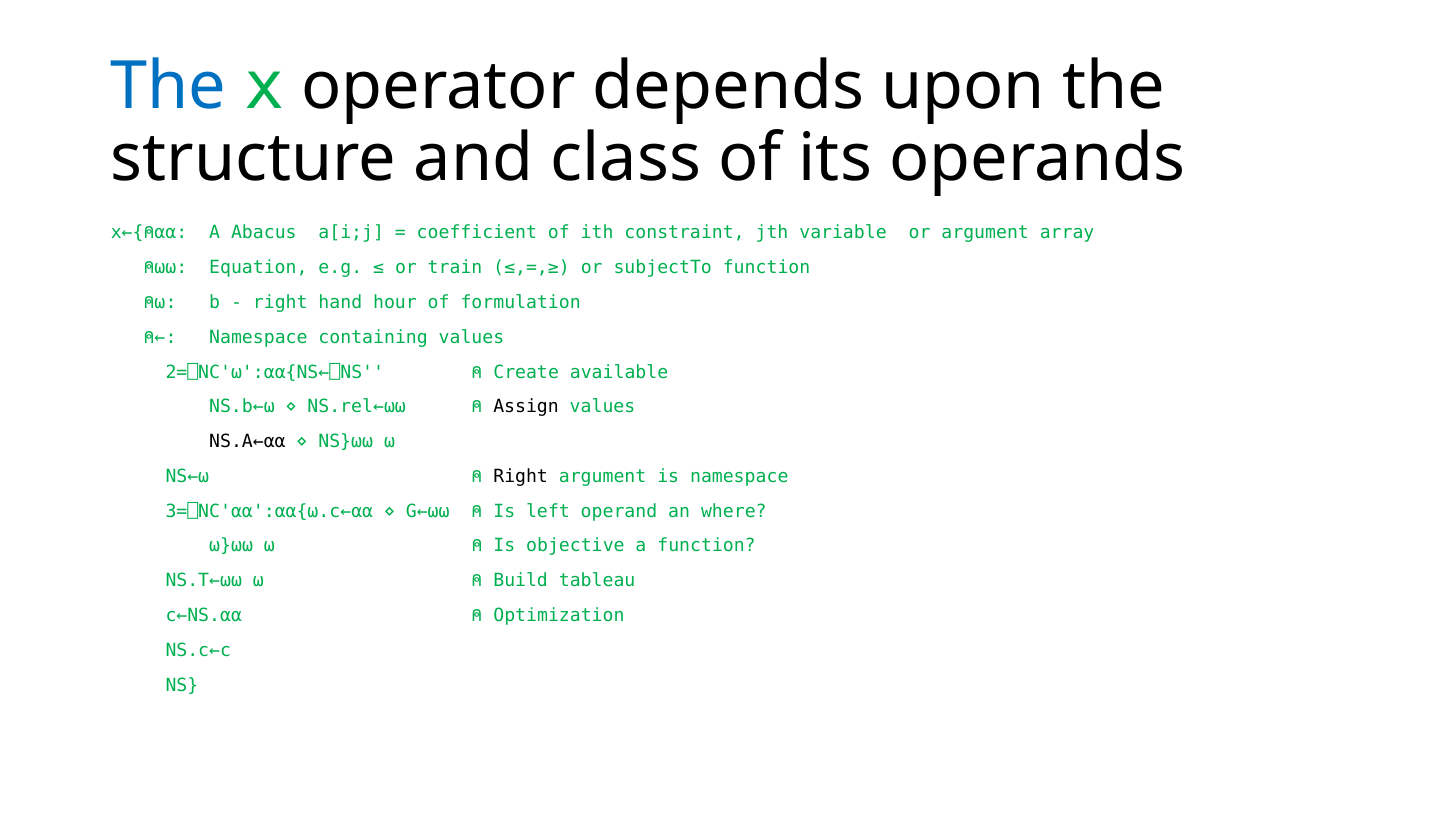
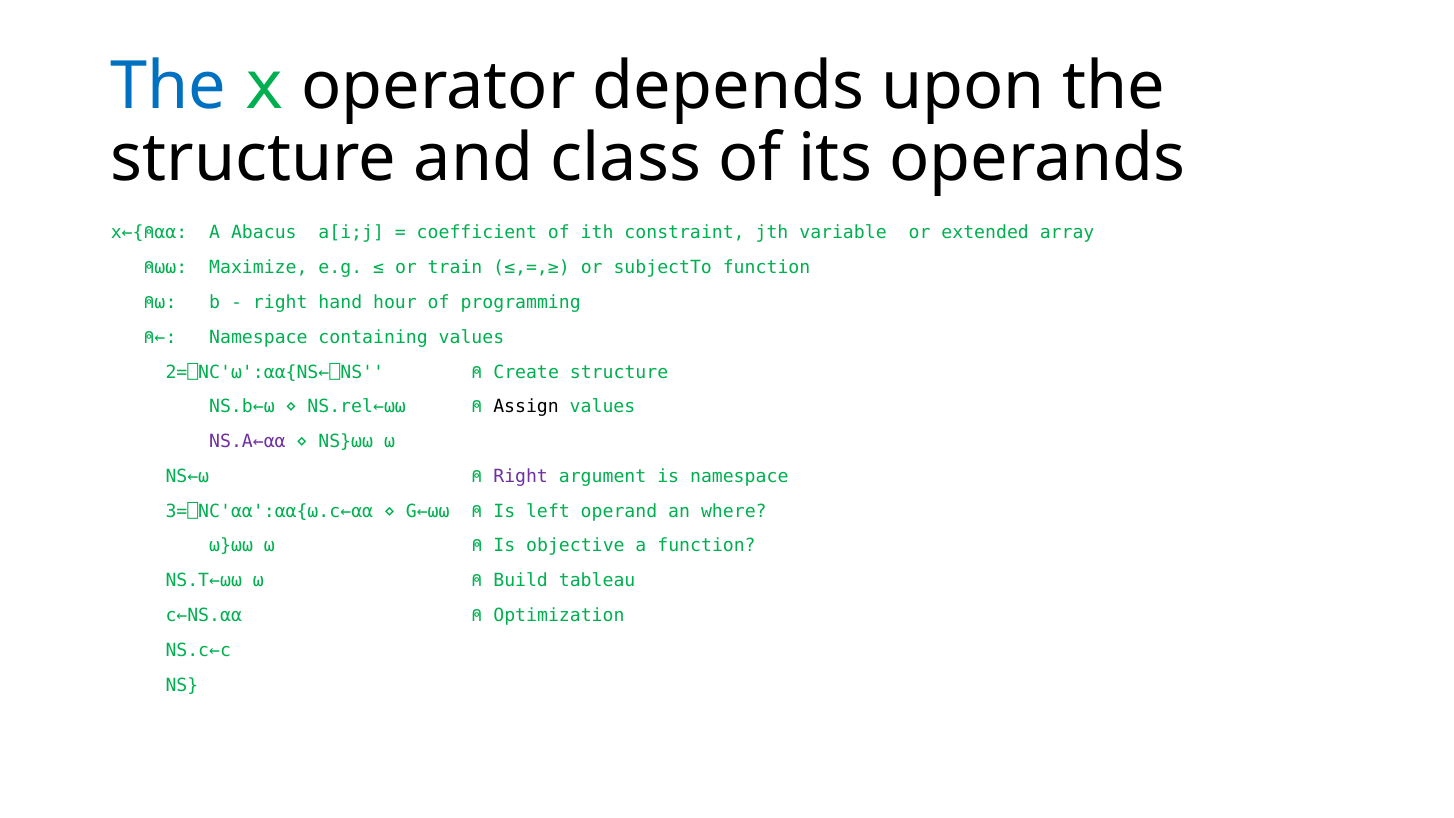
or argument: argument -> extended
Equation: Equation -> Maximize
formulation: formulation -> programming
Create available: available -> structure
NS.A←⍺⍺ colour: black -> purple
Right at (521, 476) colour: black -> purple
